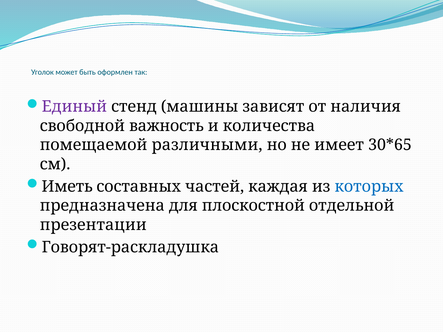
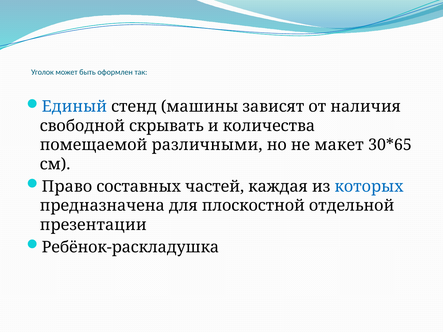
Единый colour: purple -> blue
важность: важность -> скрывать
имеет: имеет -> макет
Иметь: Иметь -> Право
Говорят-раскладушка: Говорят-раскладушка -> Ребёнок-раскладушка
